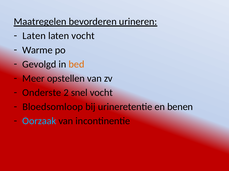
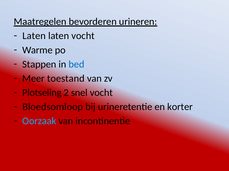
Gevolgd: Gevolgd -> Stappen
bed colour: orange -> blue
opstellen: opstellen -> toestand
Onderste: Onderste -> Plotseling
benen: benen -> korter
